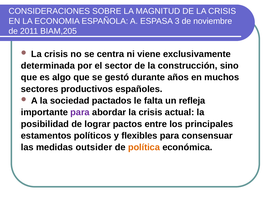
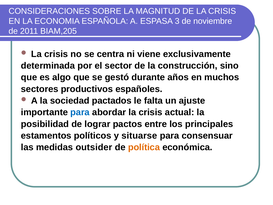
refleja: refleja -> ajuste
para at (80, 112) colour: purple -> blue
flexibles: flexibles -> situarse
